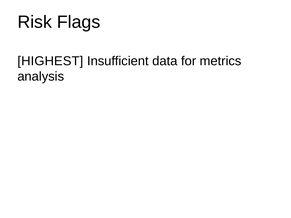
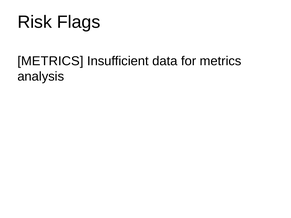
HIGHEST at (50, 61): HIGHEST -> METRICS
